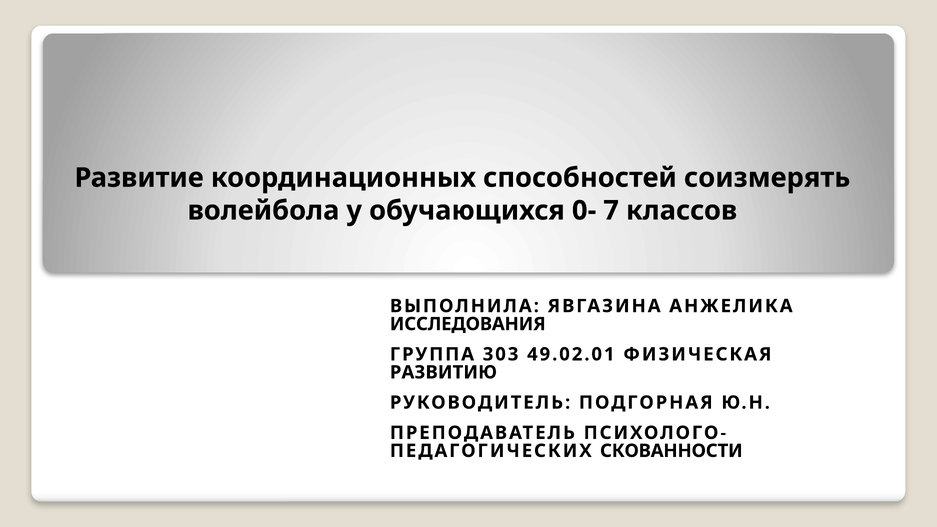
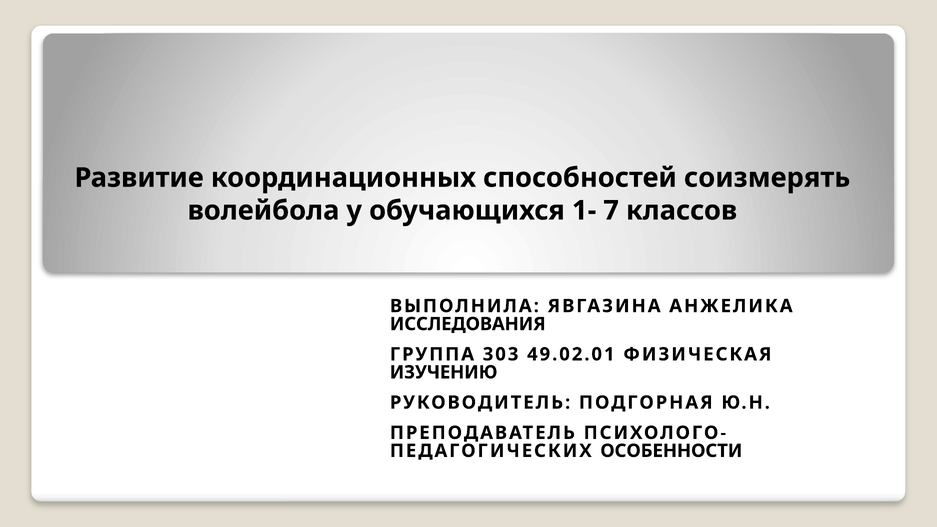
0-: 0- -> 1-
РАЗВИТИЮ: РАЗВИТИЮ -> ИЗУЧЕНИЮ
СКОВАННОСТИ: СКОВАННОСТИ -> ОСОБЕННОСТИ
